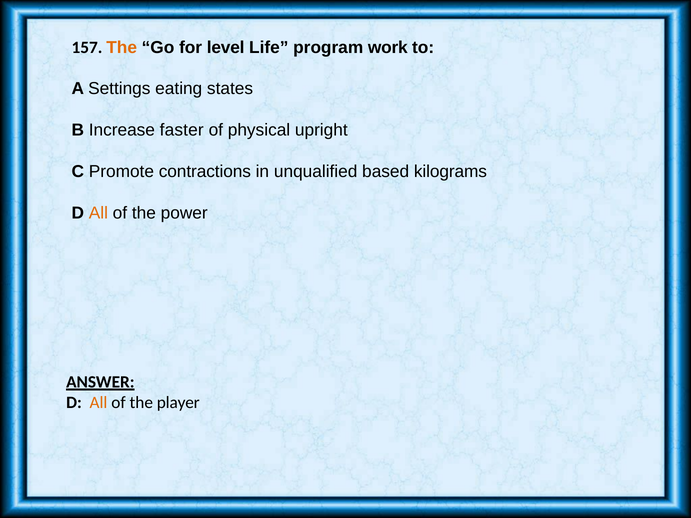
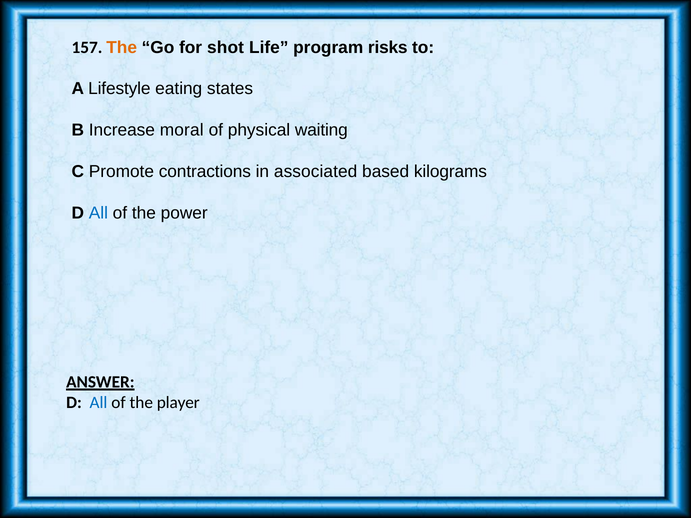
level: level -> shot
work: work -> risks
Settings: Settings -> Lifestyle
faster: faster -> moral
upright: upright -> waiting
unqualified: unqualified -> associated
All at (98, 213) colour: orange -> blue
All at (98, 403) colour: orange -> blue
